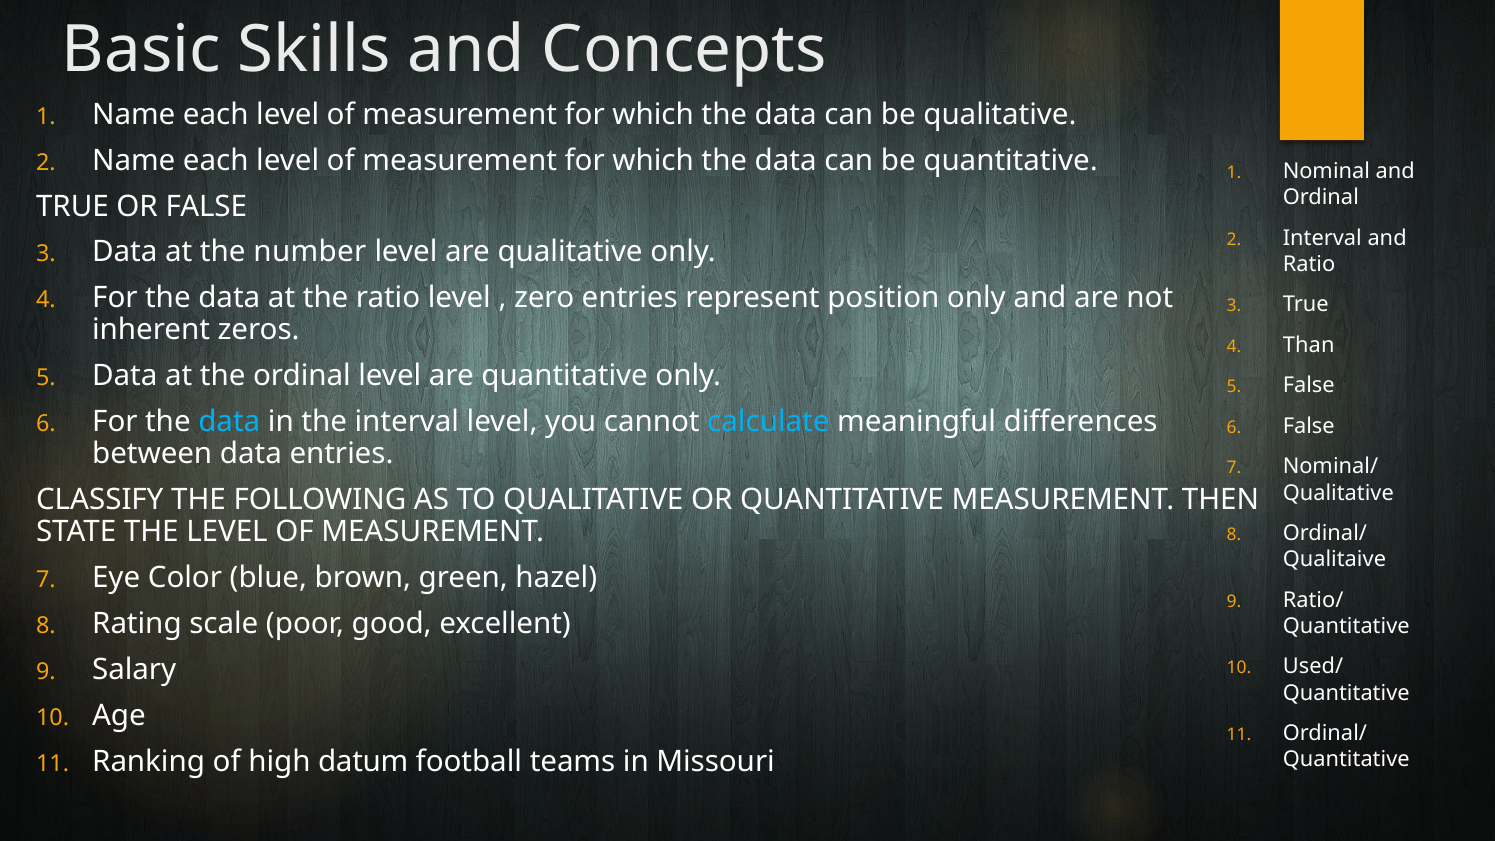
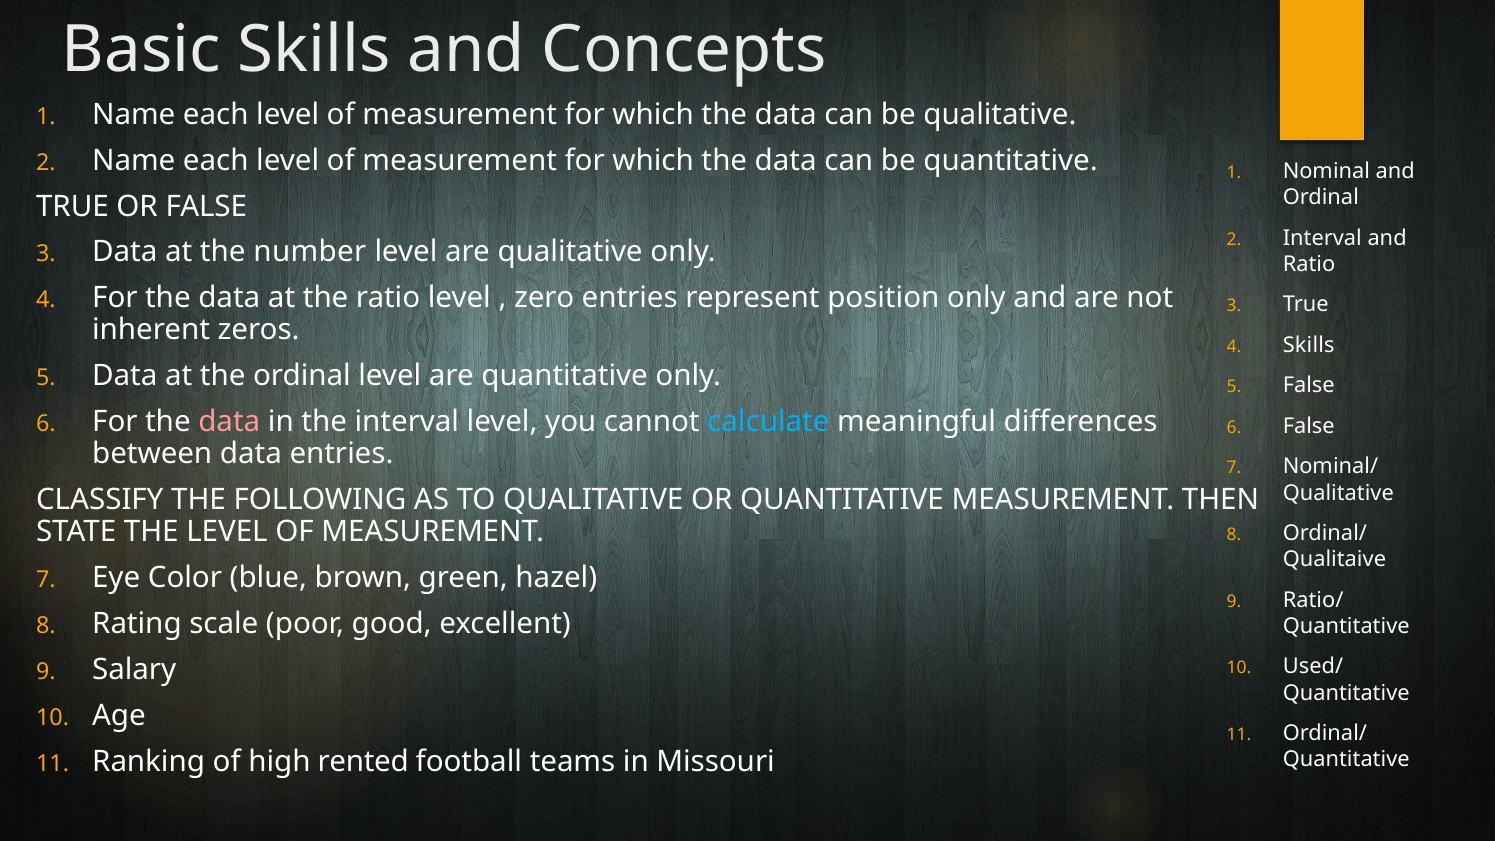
Than at (1309, 345): Than -> Skills
data at (229, 422) colour: light blue -> pink
datum: datum -> rented
